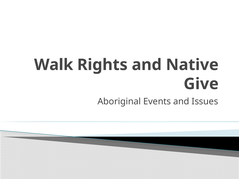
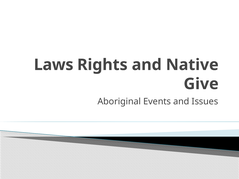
Walk: Walk -> Laws
